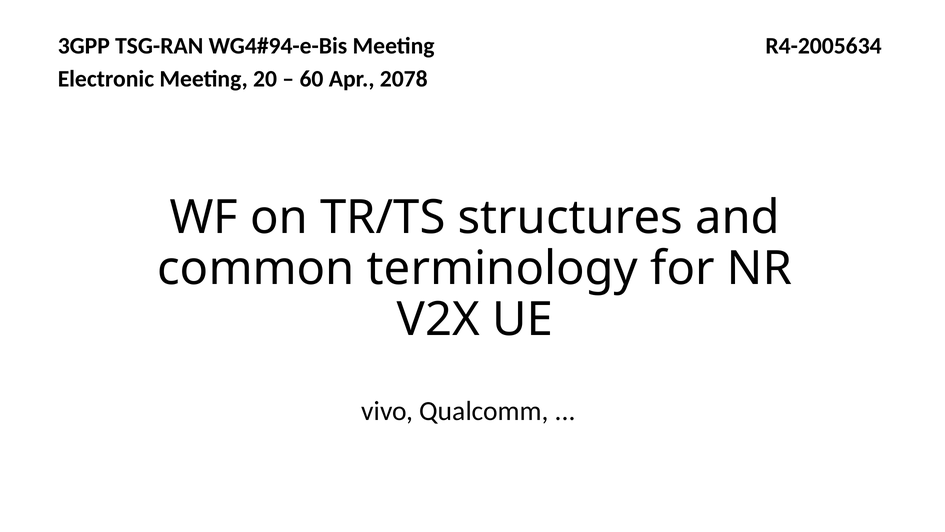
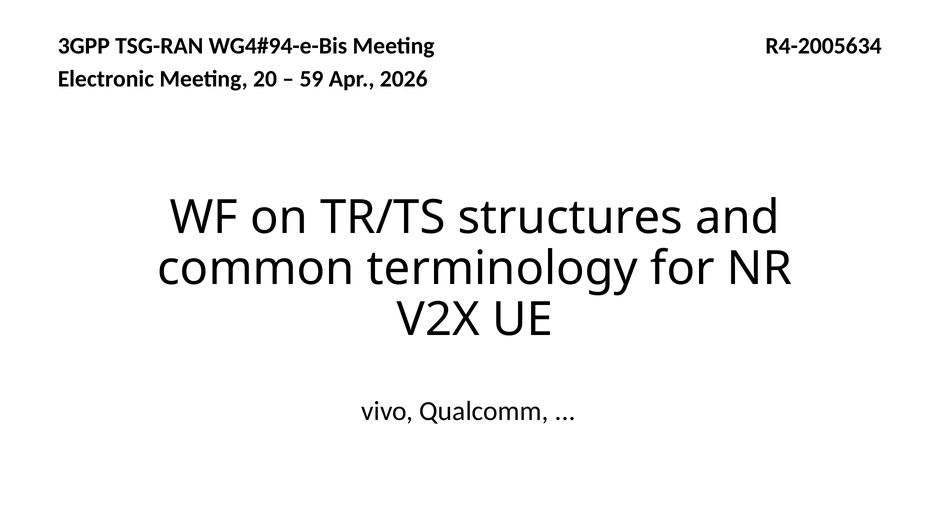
60: 60 -> 59
2078: 2078 -> 2026
